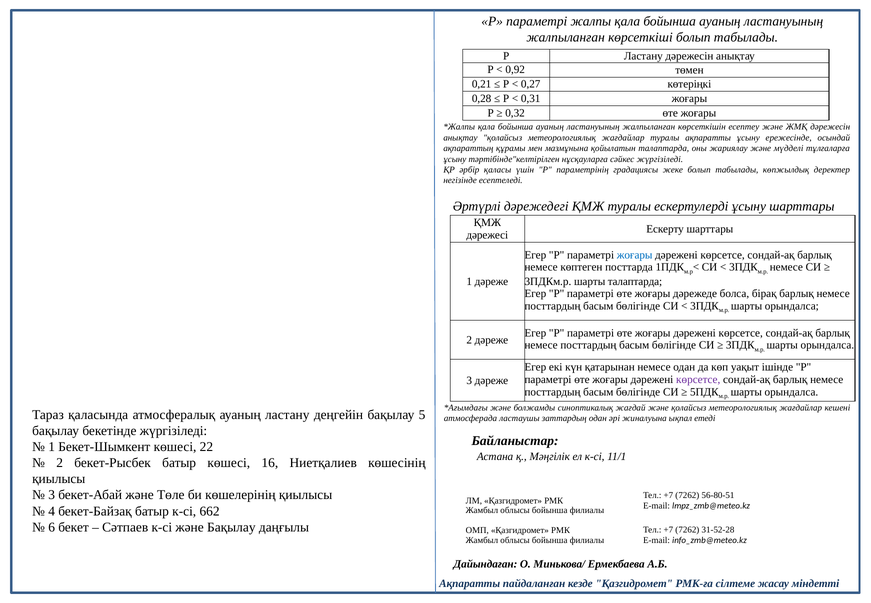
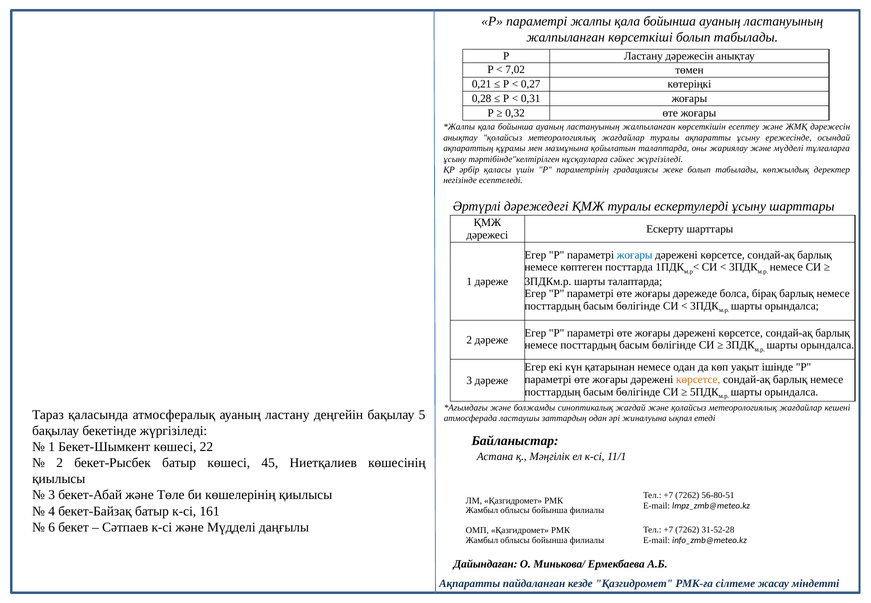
0,92: 0,92 -> 7,02
көрсетсе at (698, 380) colour: purple -> orange
16: 16 -> 45
662: 662 -> 161
к-сі және Бақылау: Бақылау -> Мүдделі
